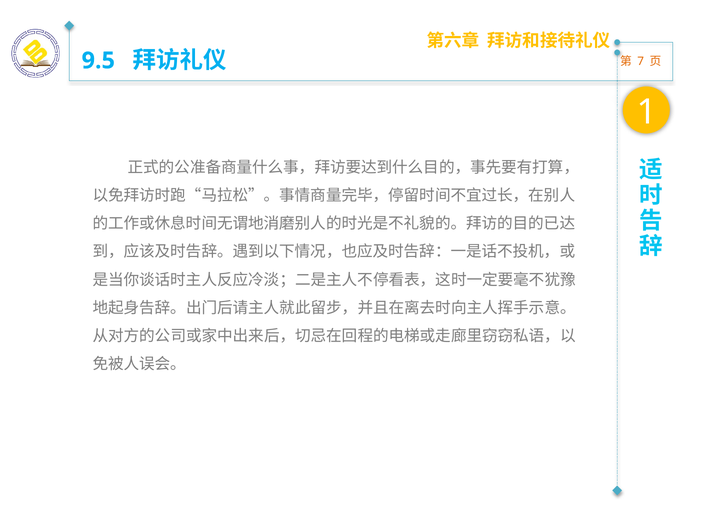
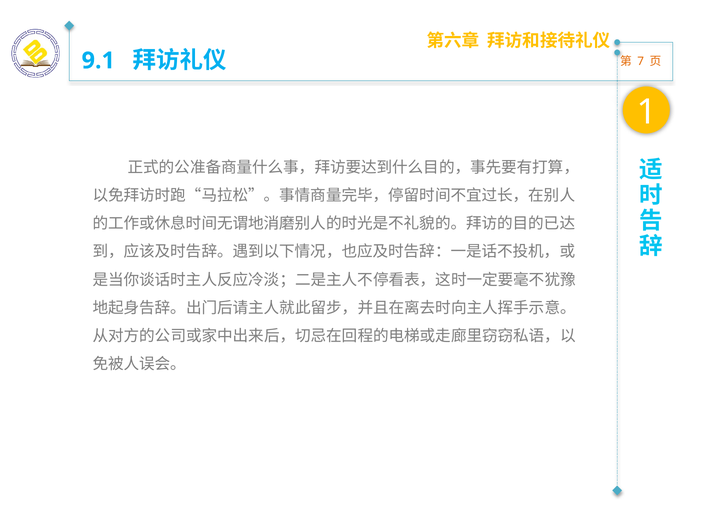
9.5: 9.5 -> 9.1
